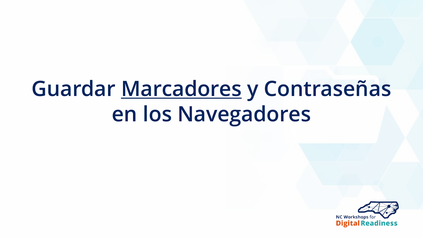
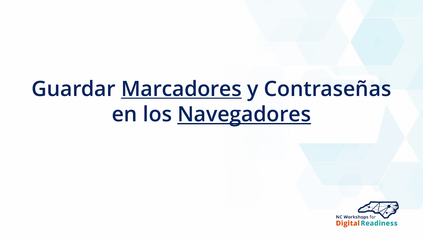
Navegadores underline: none -> present
